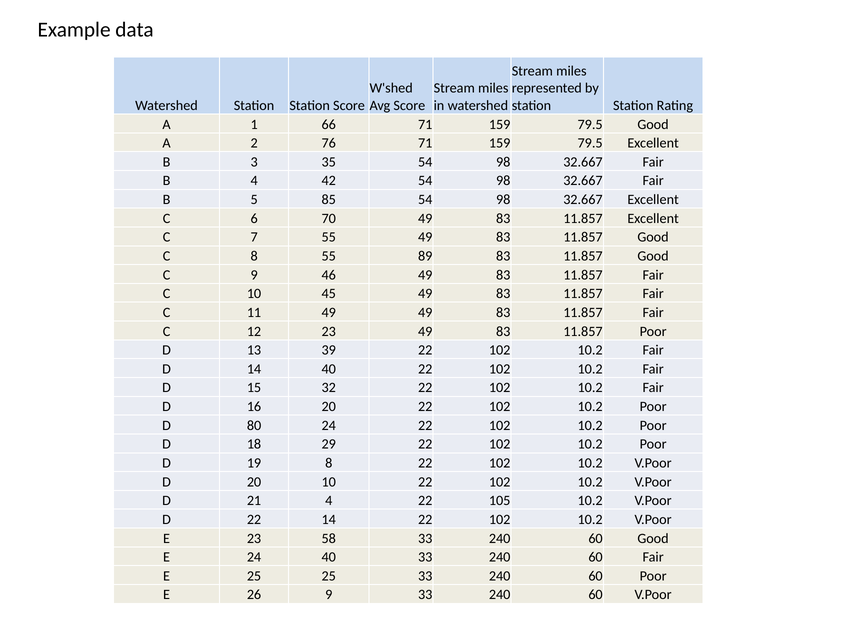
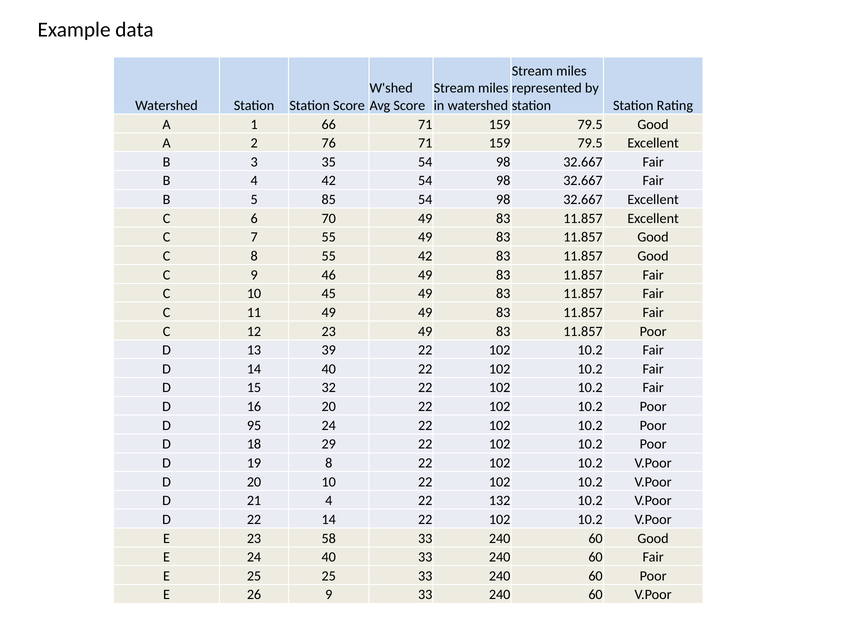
55 89: 89 -> 42
80: 80 -> 95
105: 105 -> 132
